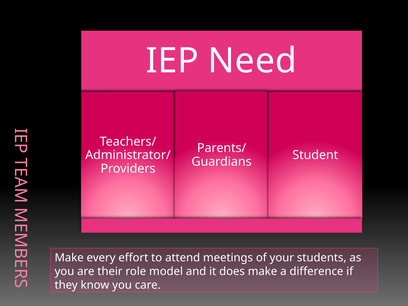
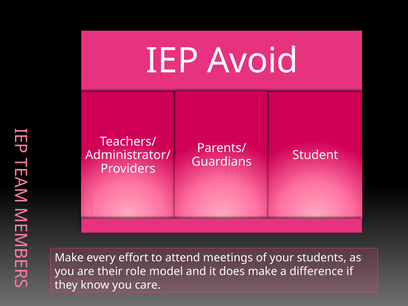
Need: Need -> Avoid
